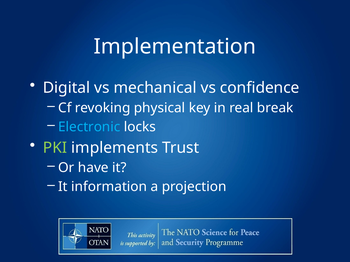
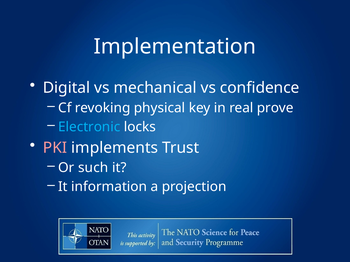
break: break -> prove
PKI colour: light green -> pink
have: have -> such
